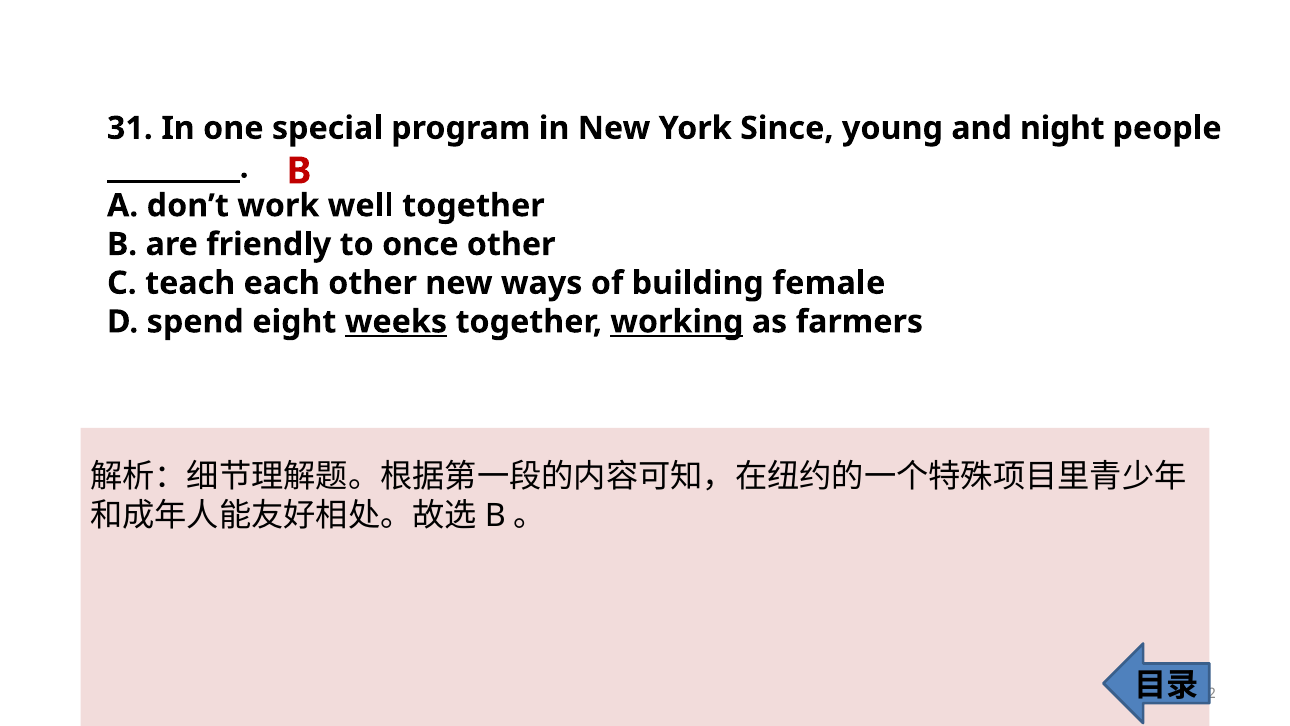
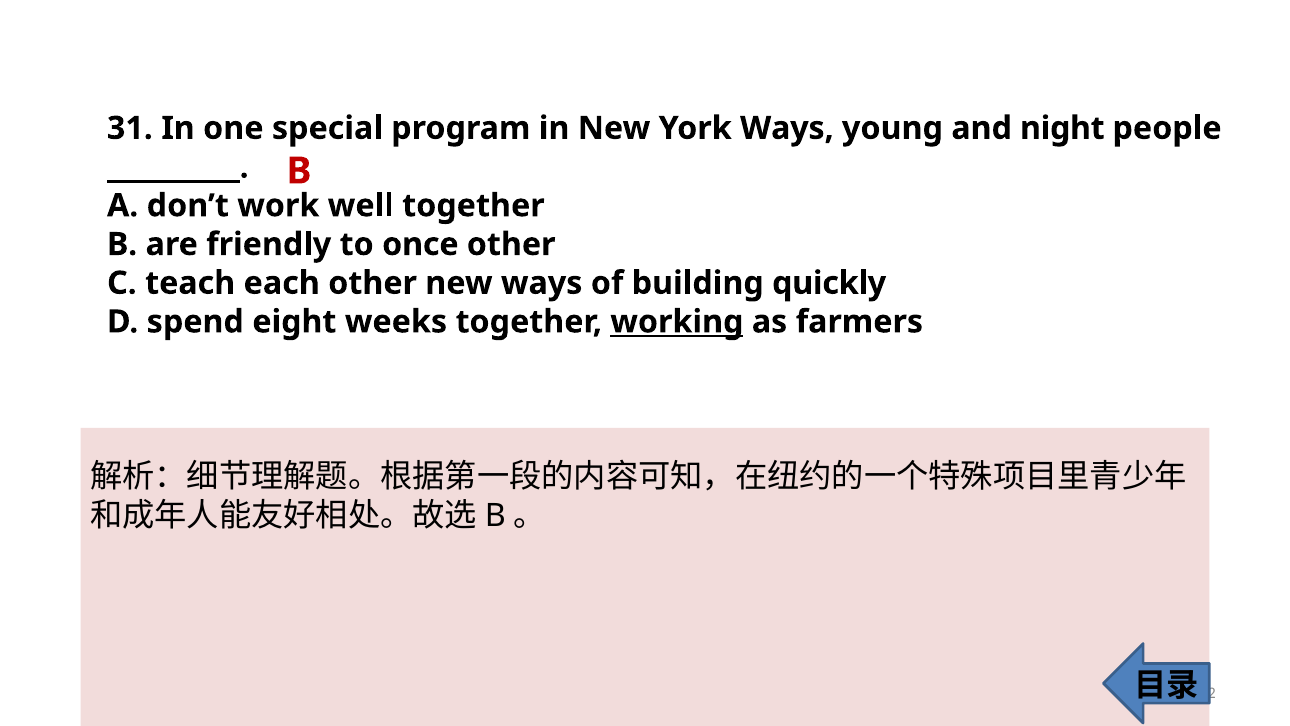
York Since: Since -> Ways
female: female -> quickly
weeks underline: present -> none
